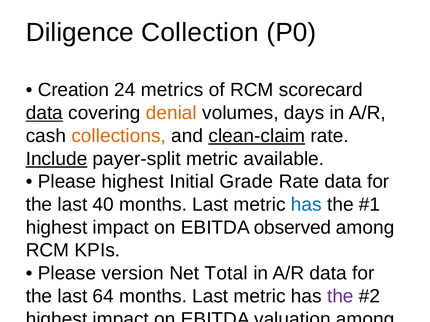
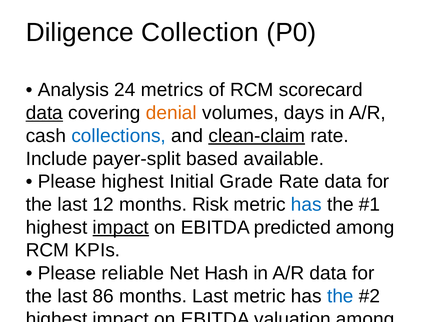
Creation: Creation -> Analysis
collections colour: orange -> blue
Include underline: present -> none
payer-split metric: metric -> based
40: 40 -> 12
Last at (210, 205): Last -> Risk
impact at (121, 228) underline: none -> present
observed: observed -> predicted
version: version -> reliable
Total: Total -> Hash
64: 64 -> 86
the at (340, 297) colour: purple -> blue
